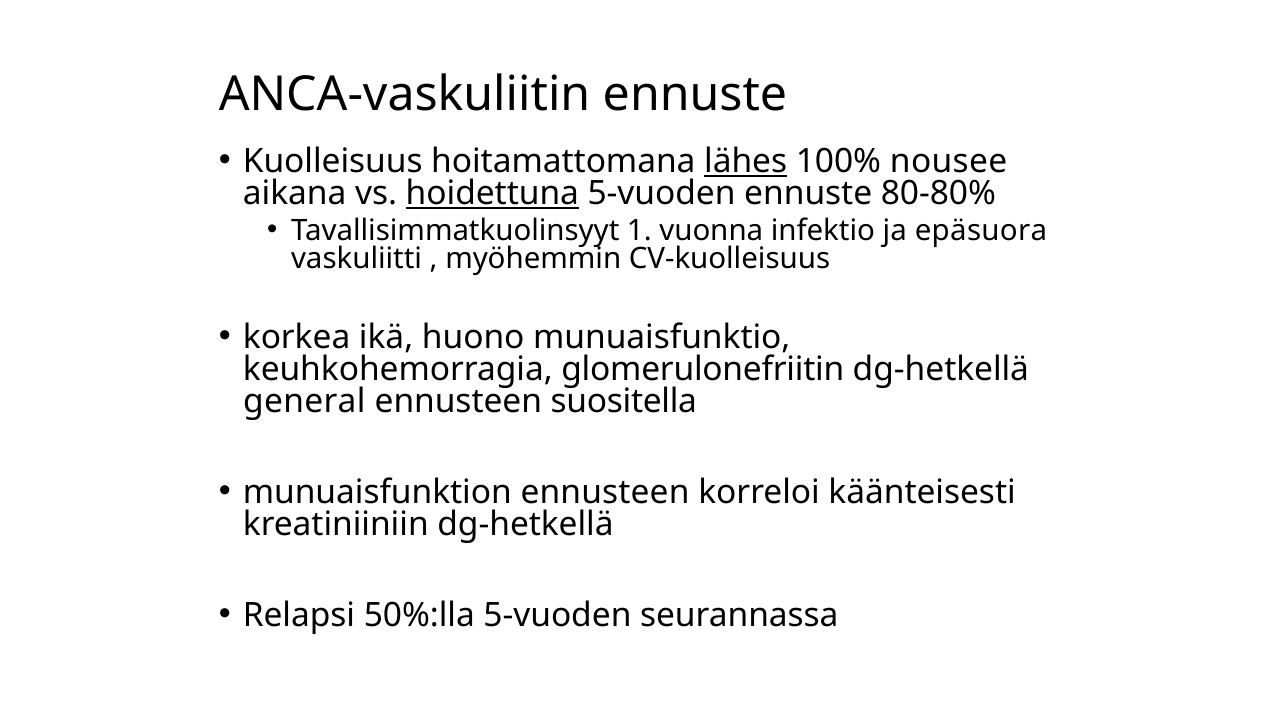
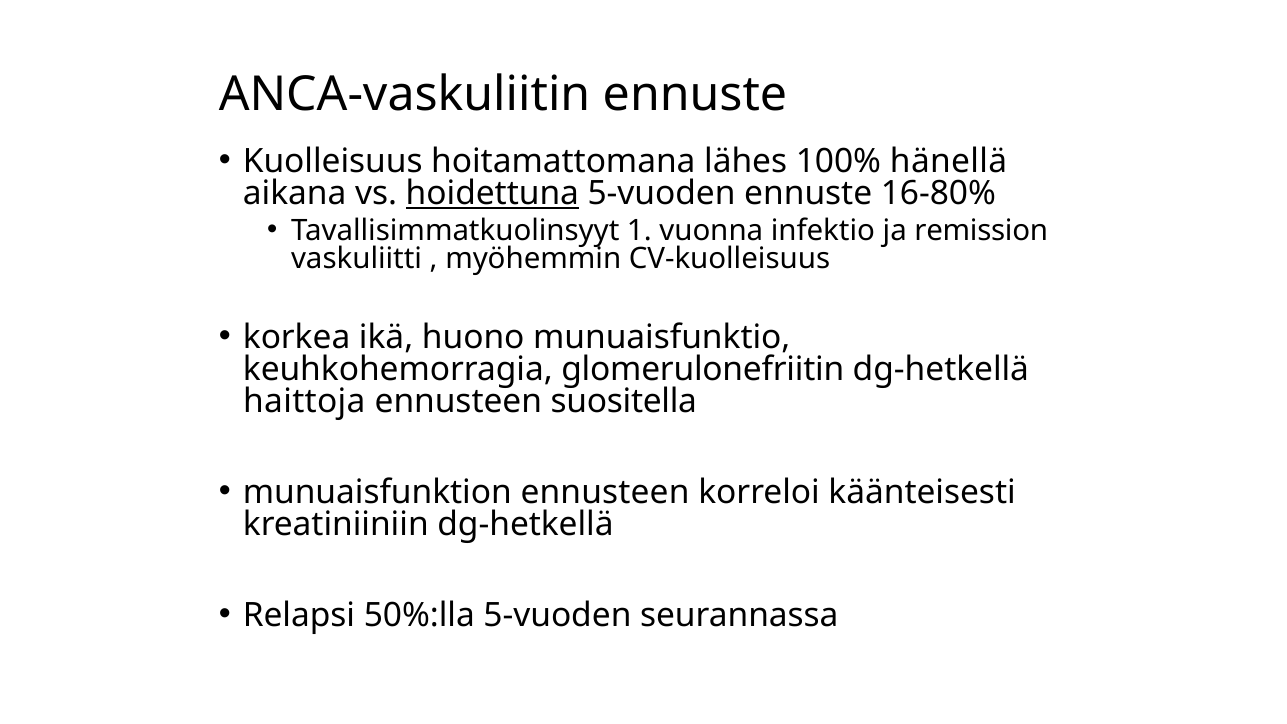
lähes underline: present -> none
nousee: nousee -> hänellä
80-80%: 80-80% -> 16-80%
epäsuora: epäsuora -> remission
general: general -> haittoja
